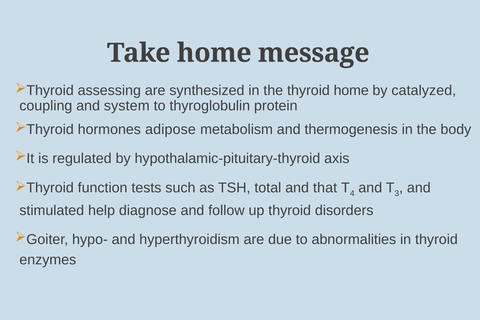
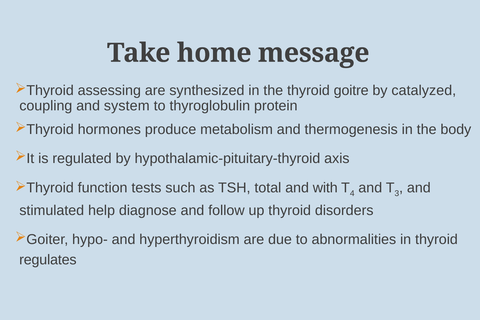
thyroid home: home -> goitre
adipose: adipose -> produce
that: that -> with
enzymes: enzymes -> regulates
